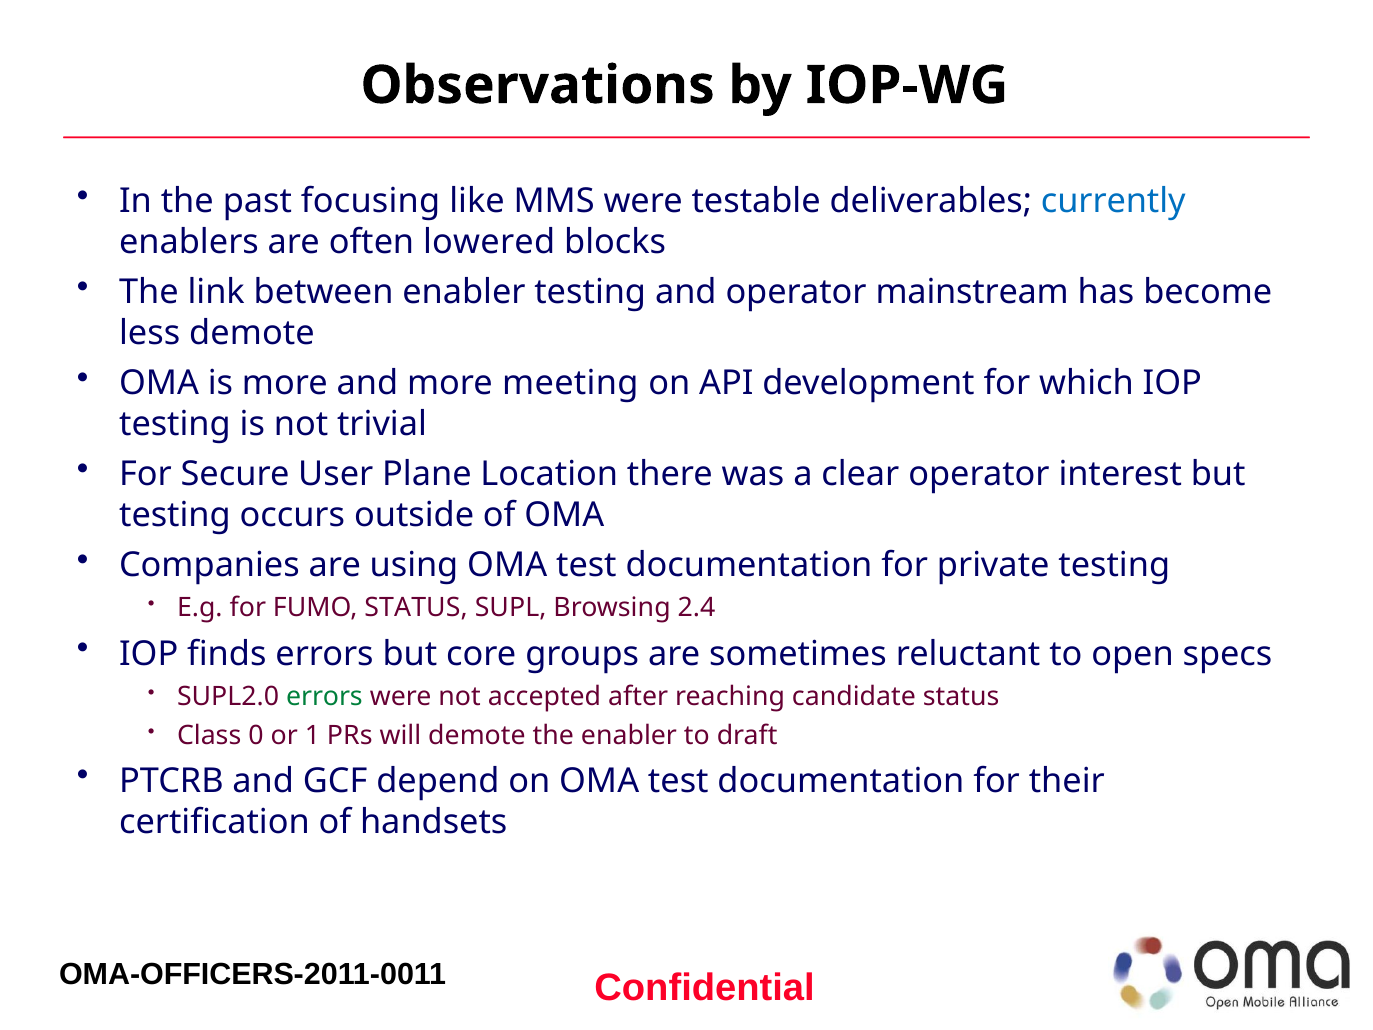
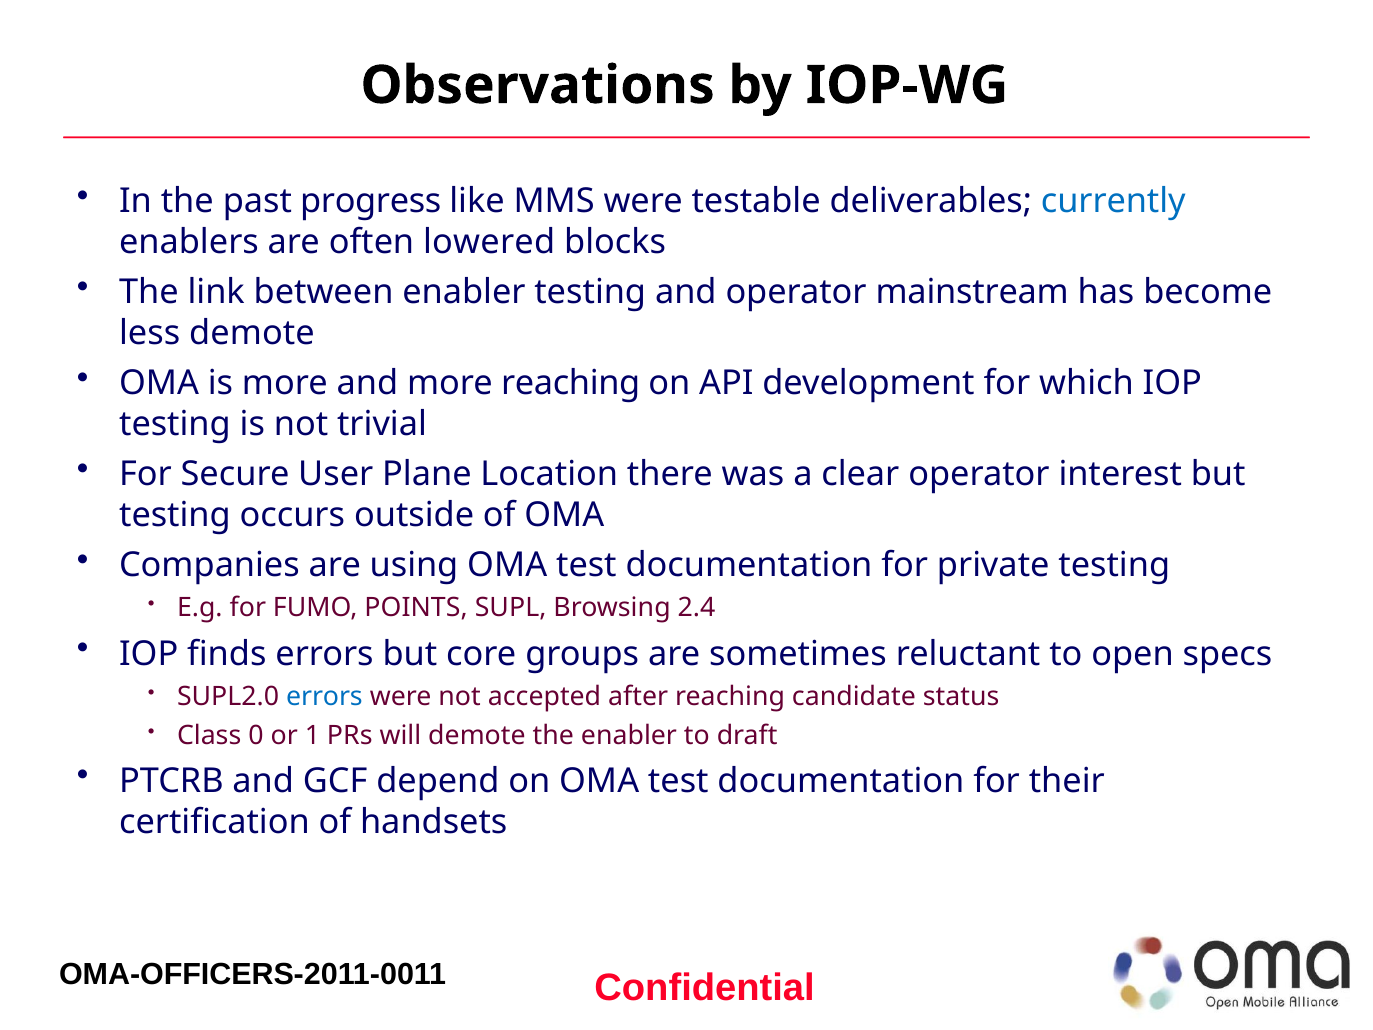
focusing: focusing -> progress
more meeting: meeting -> reaching
FUMO STATUS: STATUS -> POINTS
errors at (324, 696) colour: green -> blue
